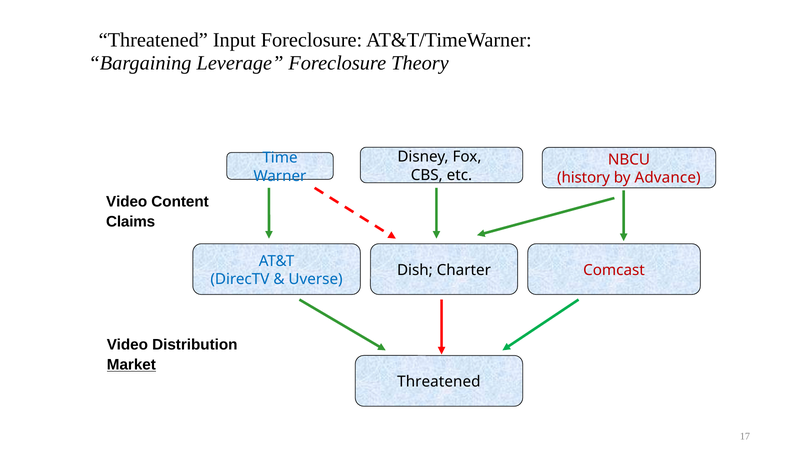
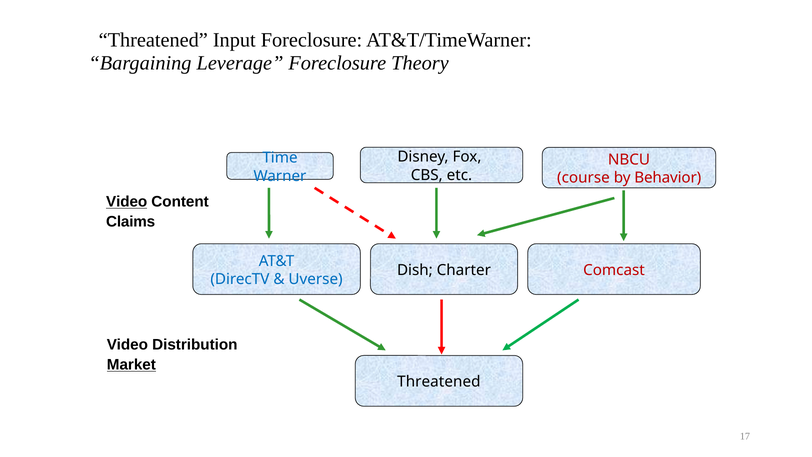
history: history -> course
Advance: Advance -> Behavior
Video at (127, 202) underline: none -> present
